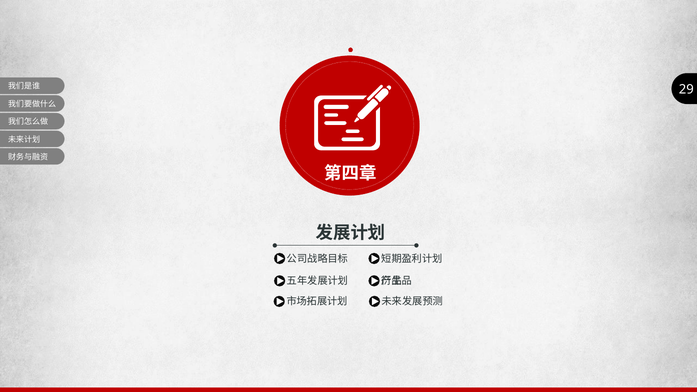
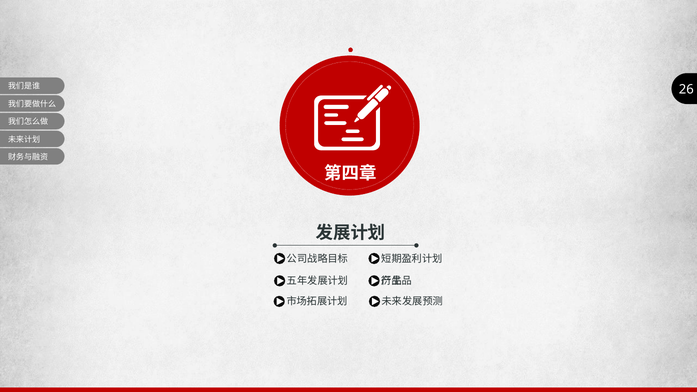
29: 29 -> 26
